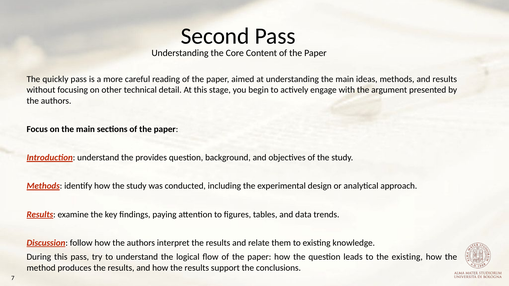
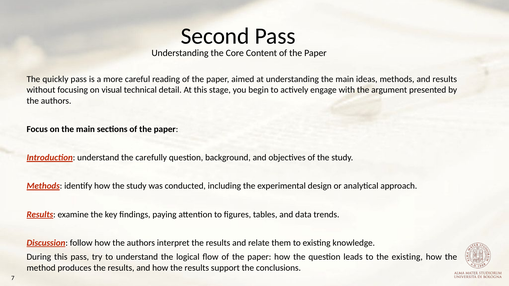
other: other -> visual
provides: provides -> carefully
